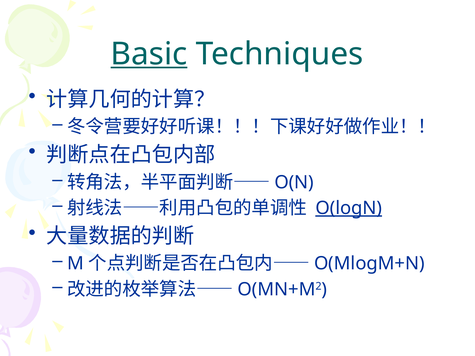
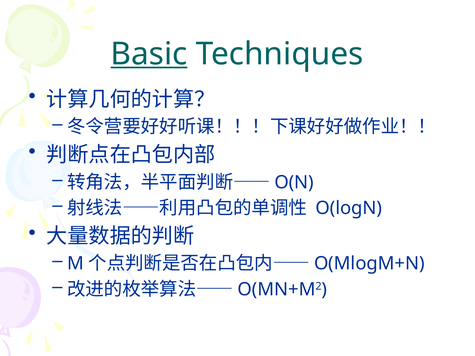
O(logN underline: present -> none
